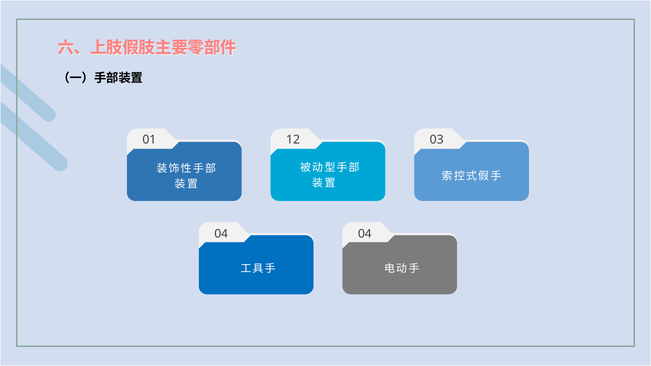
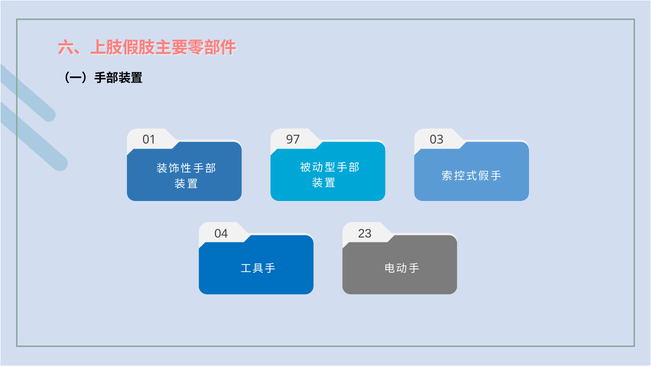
12: 12 -> 97
04 04: 04 -> 23
